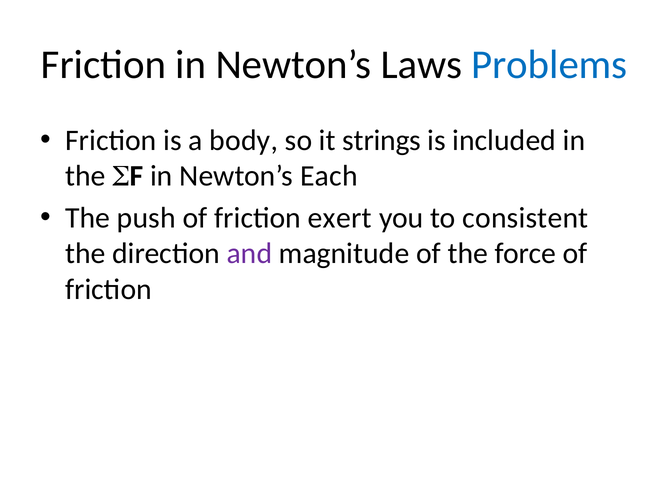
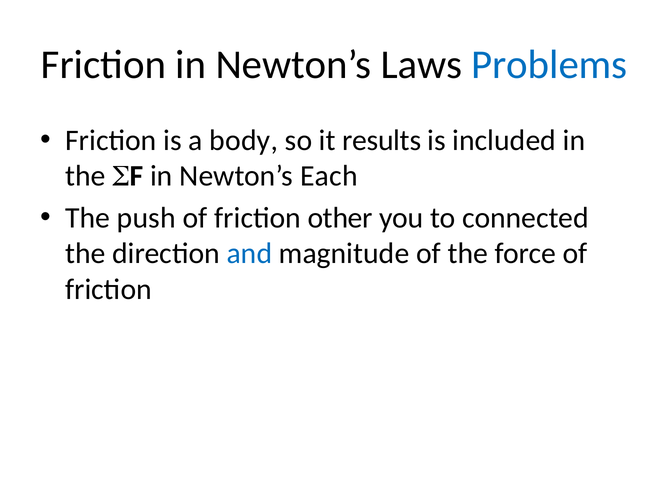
strings: strings -> results
exert: exert -> other
consistent: consistent -> connected
and colour: purple -> blue
